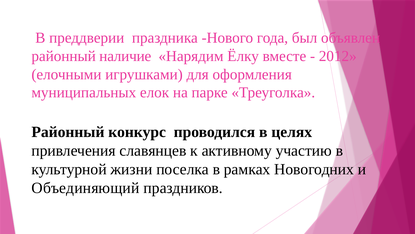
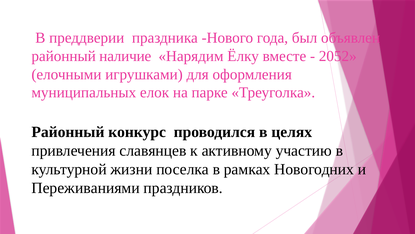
2012: 2012 -> 2052
Объединяющий: Объединяющий -> Переживаниями
